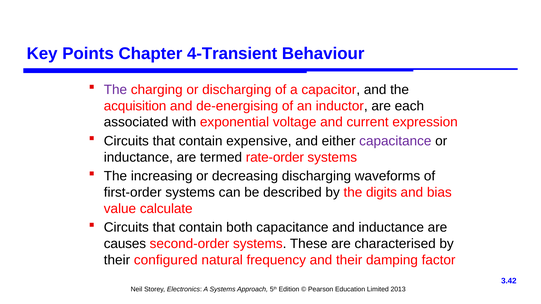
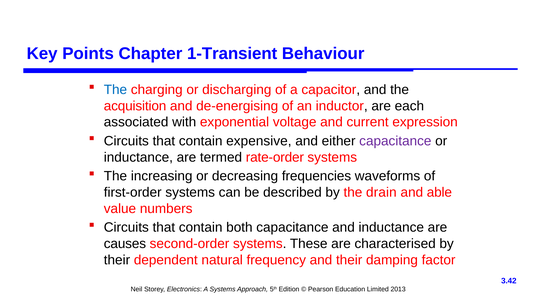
4-Transient: 4-Transient -> 1-Transient
The at (115, 90) colour: purple -> blue
decreasing discharging: discharging -> frequencies
digits: digits -> drain
bias: bias -> able
calculate: calculate -> numbers
configured: configured -> dependent
